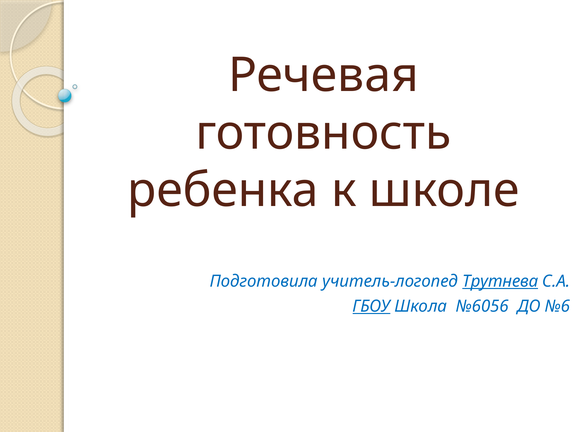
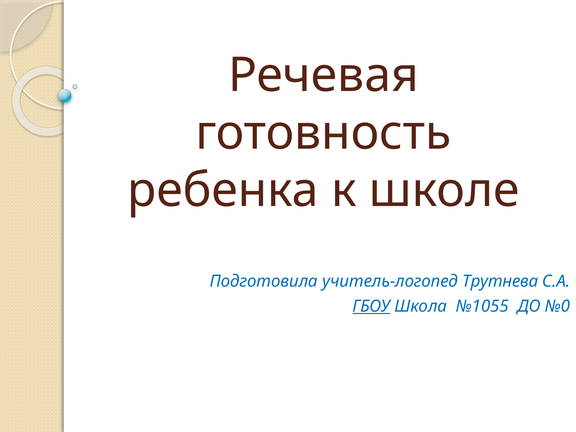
Трутнева underline: present -> none
№6056: №6056 -> №1055
№6: №6 -> №0
